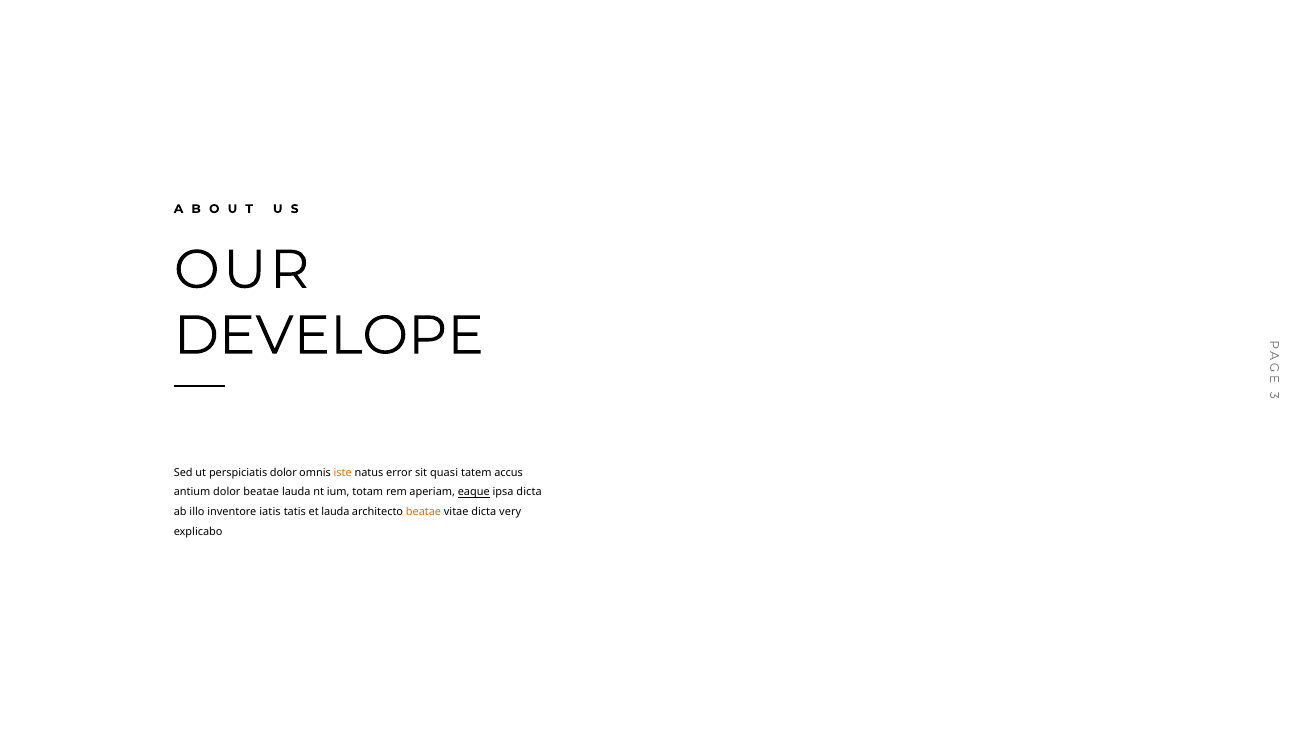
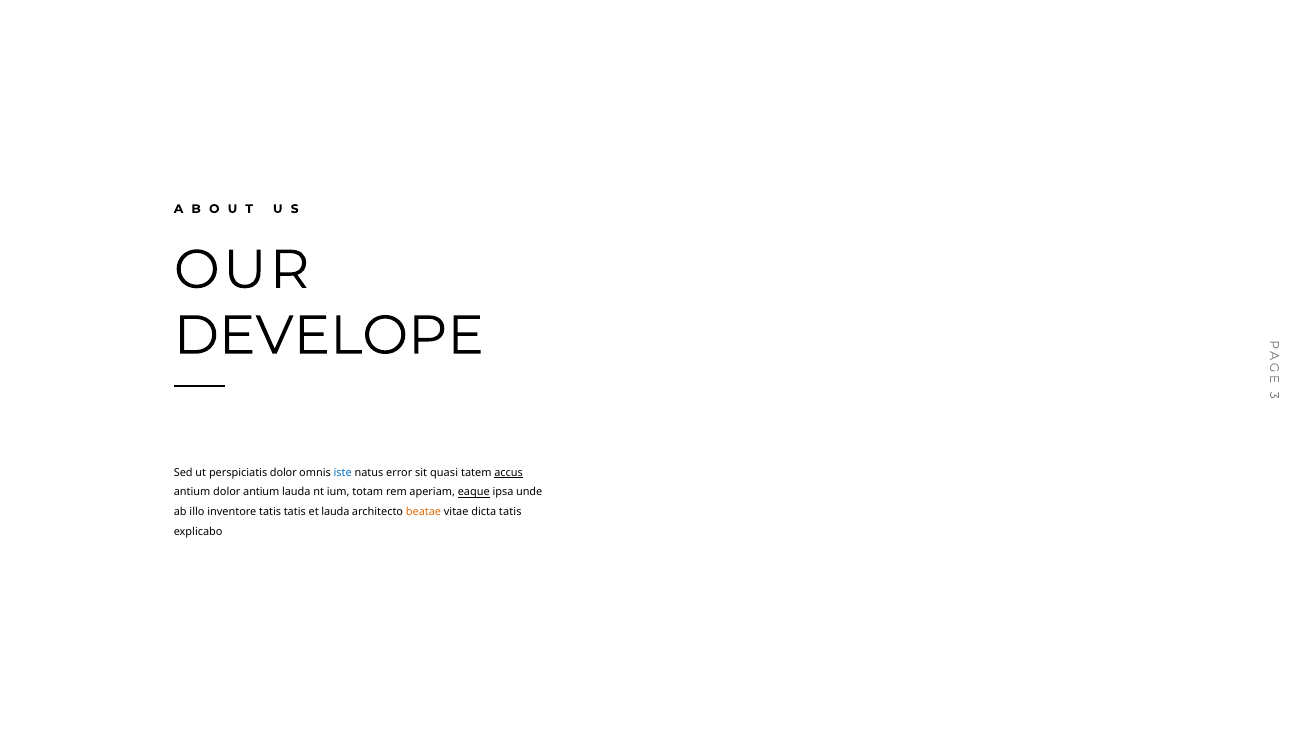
iste colour: orange -> blue
accus underline: none -> present
dolor beatae: beatae -> antium
ipsa dicta: dicta -> unde
inventore iatis: iatis -> tatis
dicta very: very -> tatis
